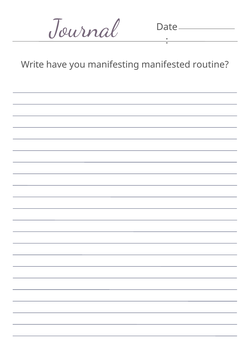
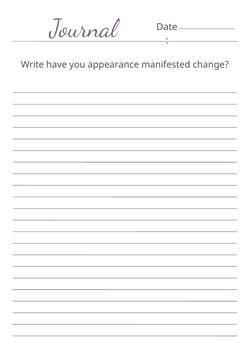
manifesting: manifesting -> appearance
routine: routine -> change
